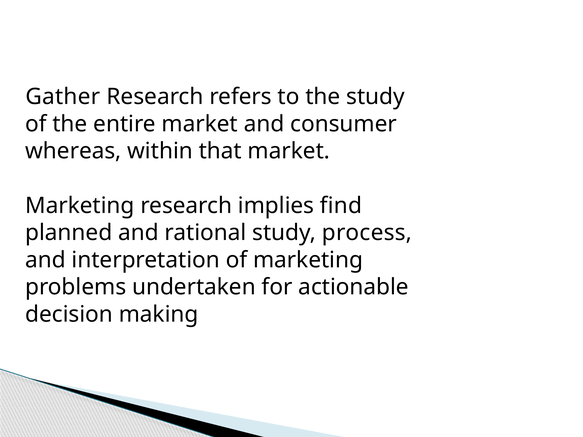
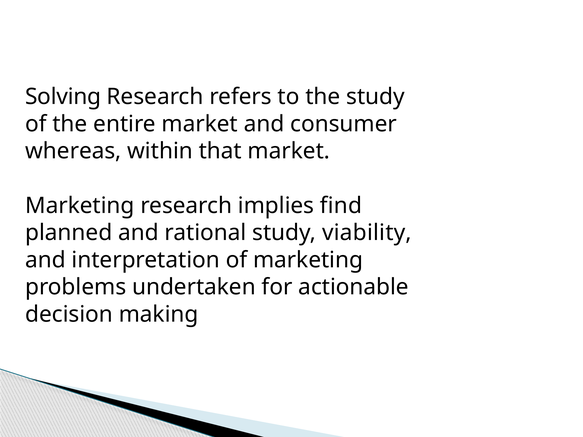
Gather: Gather -> Solving
process: process -> viability
